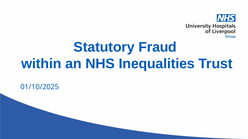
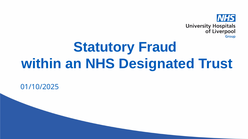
Inequalities: Inequalities -> Designated
